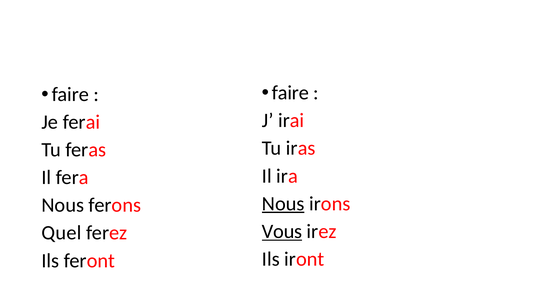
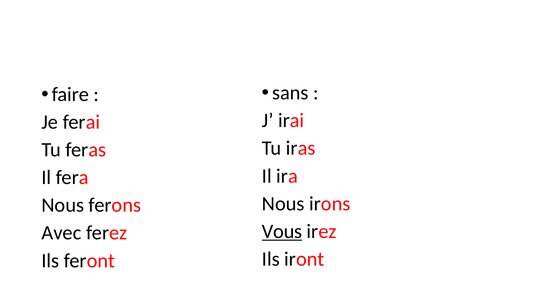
faire at (290, 93): faire -> sans
Nous at (283, 204) underline: present -> none
Quel: Quel -> Avec
